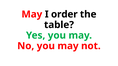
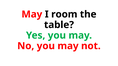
order: order -> room
